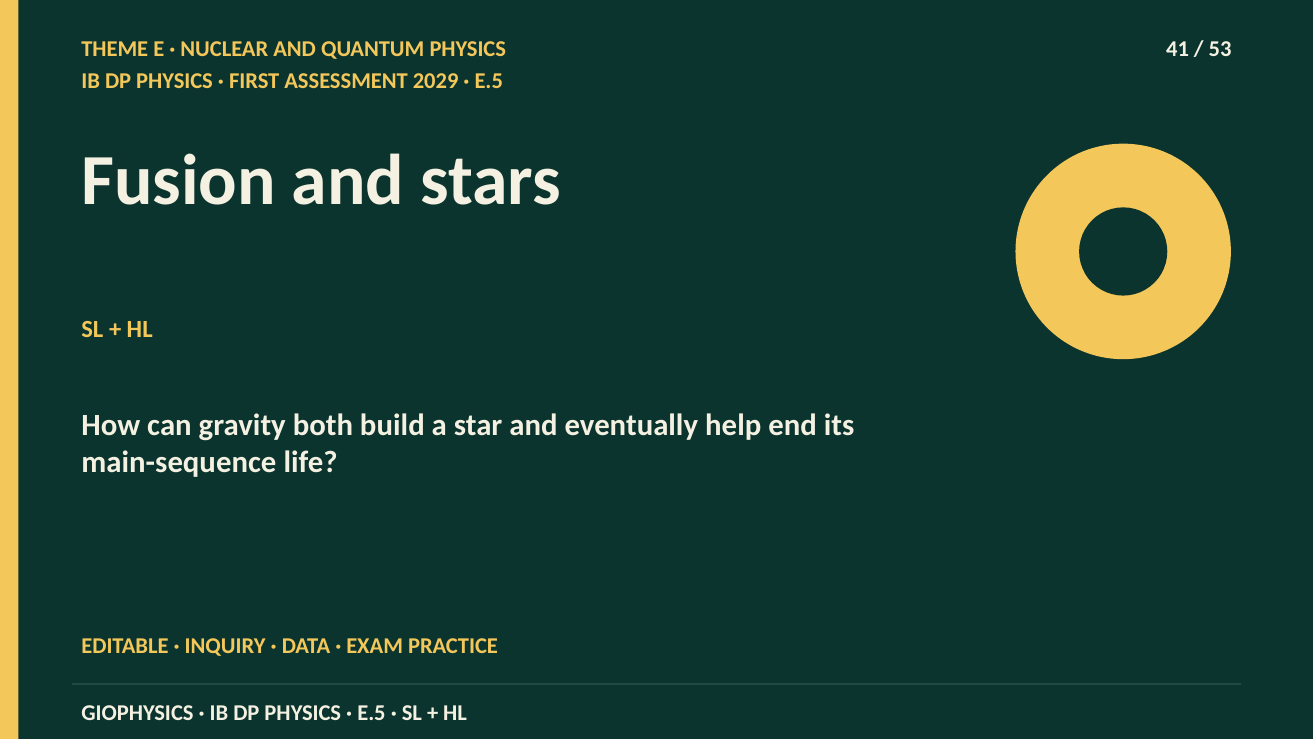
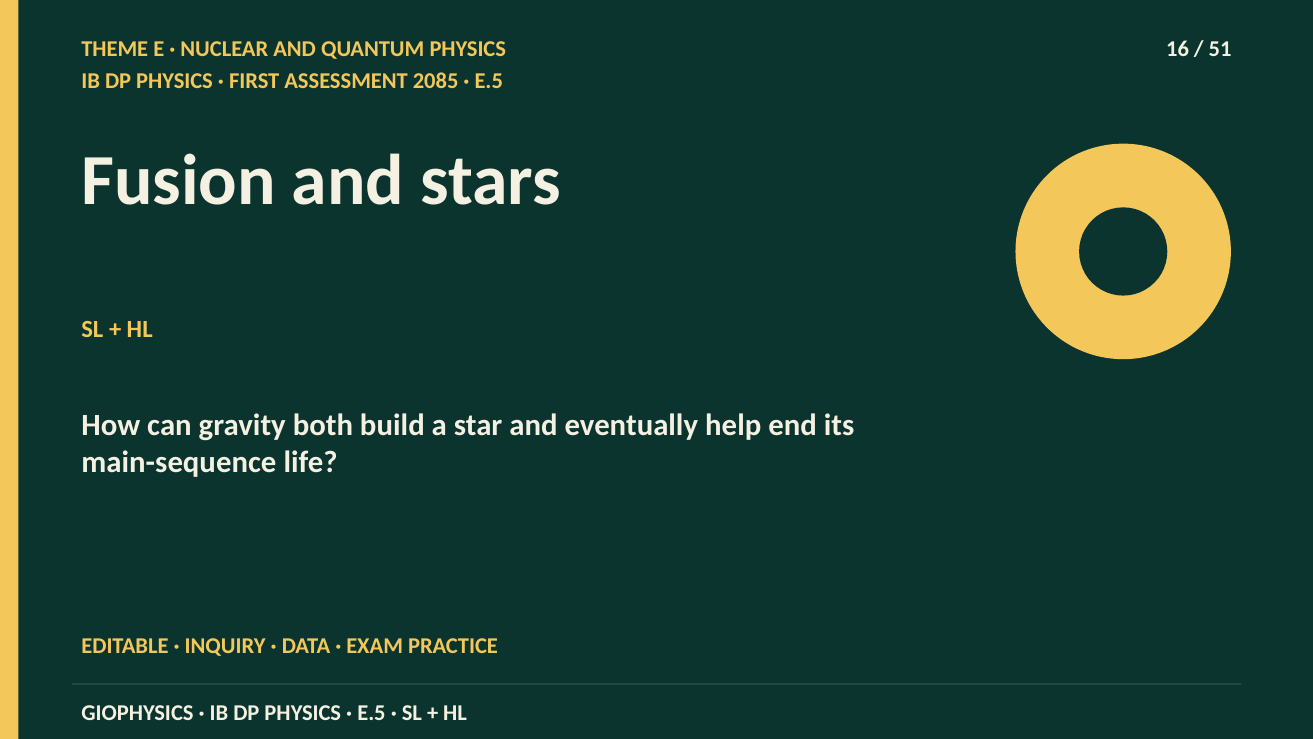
41: 41 -> 16
53: 53 -> 51
2029: 2029 -> 2085
